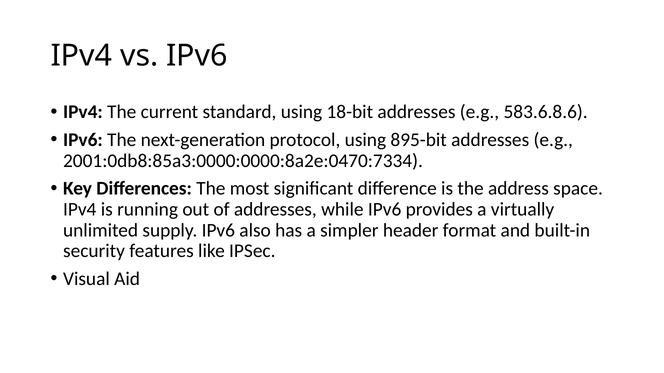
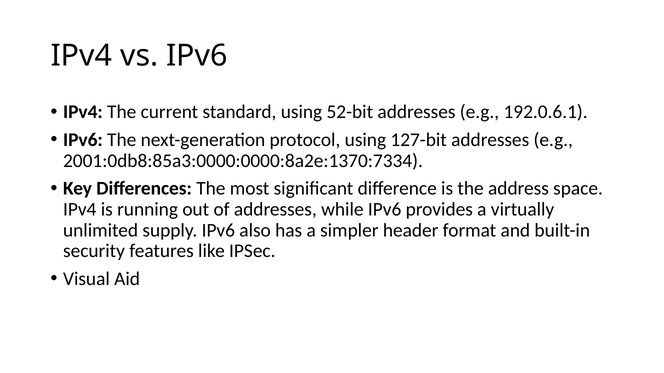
18-bit: 18-bit -> 52-bit
583.6.8.6: 583.6.8.6 -> 192.0.6.1
895-bit: 895-bit -> 127-bit
2001:0db8:85a3:0000:0000:8a2e:0470:7334: 2001:0db8:85a3:0000:0000:8a2e:0470:7334 -> 2001:0db8:85a3:0000:0000:8a2e:1370:7334
